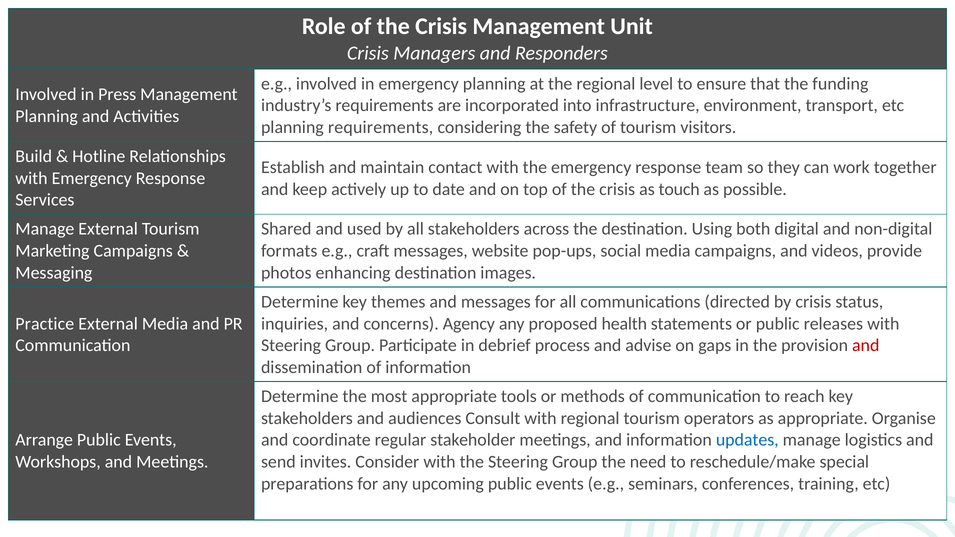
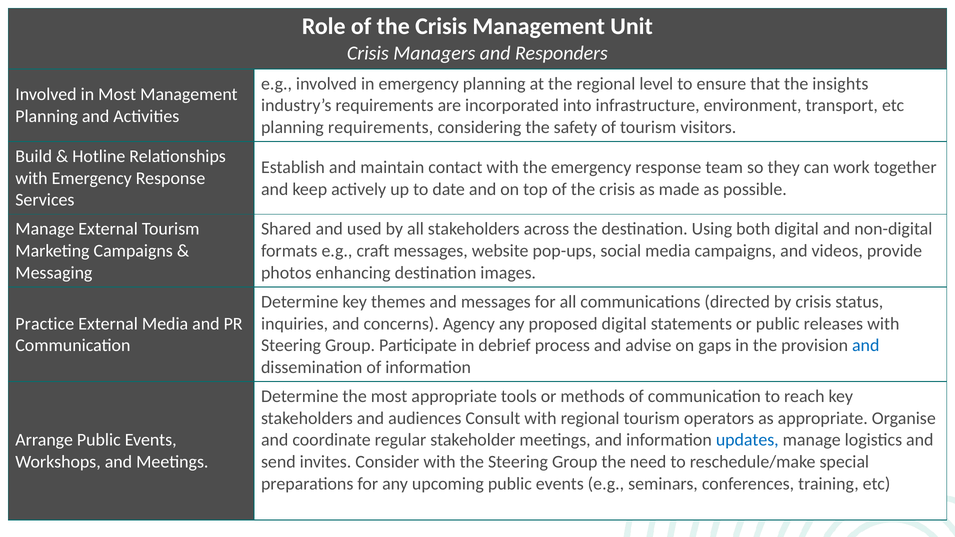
funding: funding -> insights
in Press: Press -> Most
touch: touch -> made
proposed health: health -> digital
and at (866, 346) colour: red -> blue
